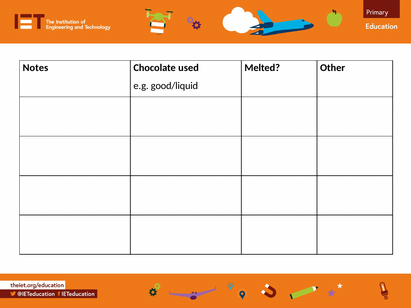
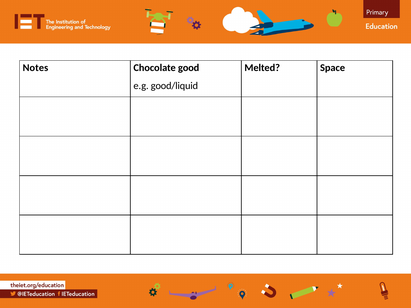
used: used -> good
Other: Other -> Space
